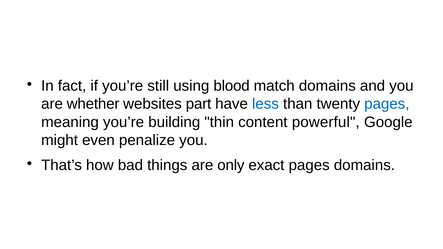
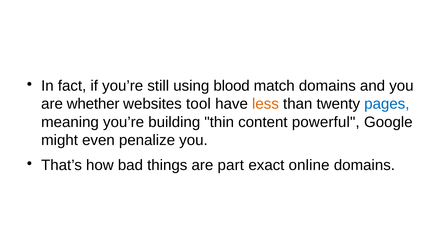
part: part -> tool
less colour: blue -> orange
only: only -> part
exact pages: pages -> online
